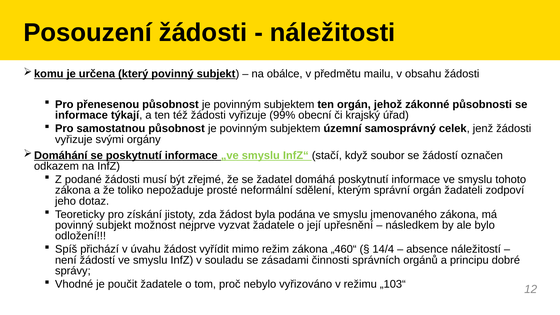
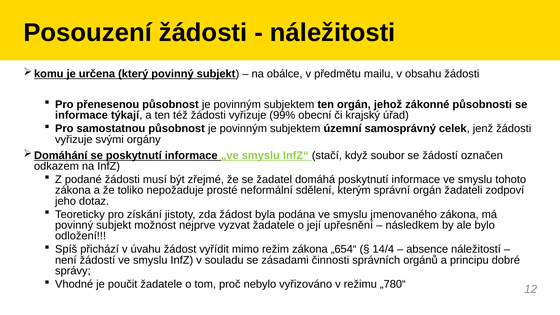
„460“: „460“ -> „654“
„103“: „103“ -> „780“
